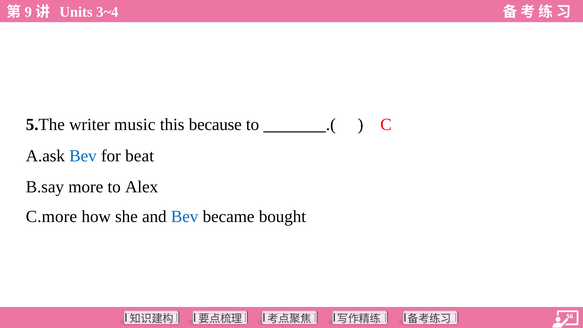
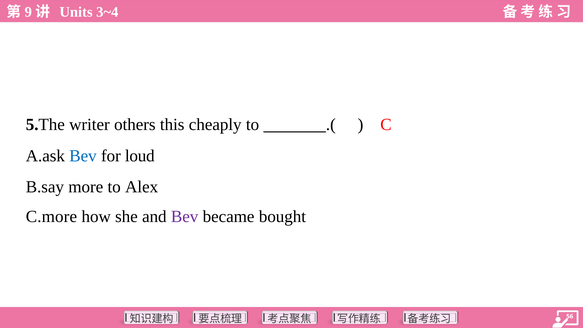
music: music -> others
because: because -> cheaply
beat: beat -> loud
Bev at (185, 217) colour: blue -> purple
